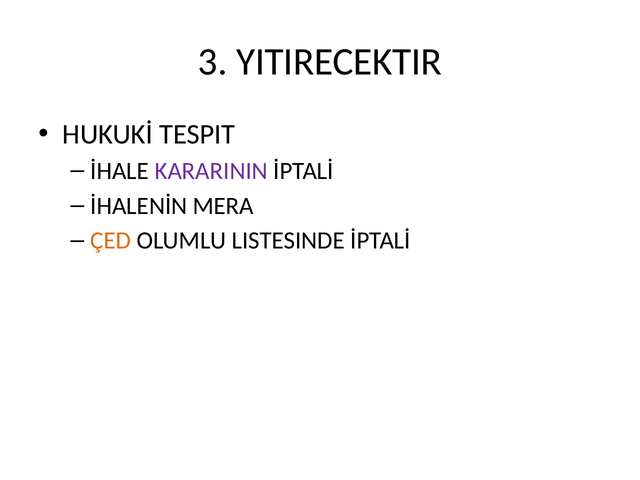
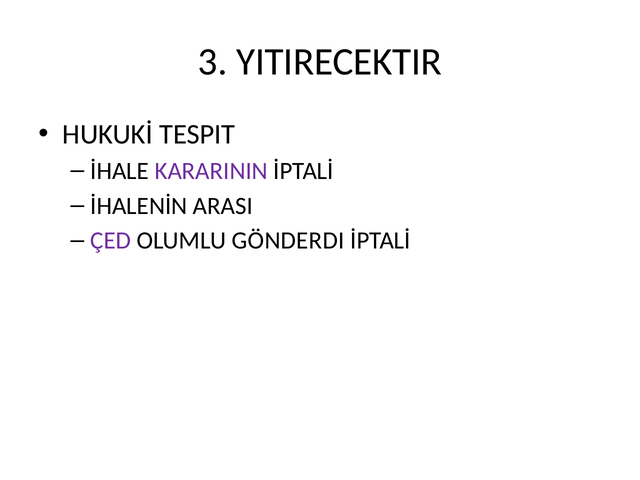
MERA: MERA -> ARASI
ÇED colour: orange -> purple
LISTESINDE: LISTESINDE -> GÖNDERDI
